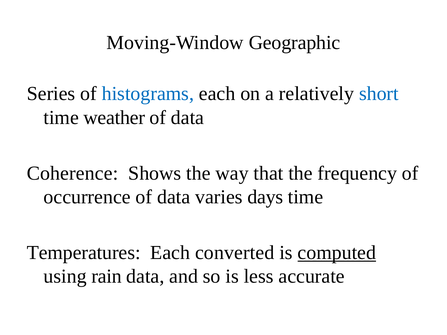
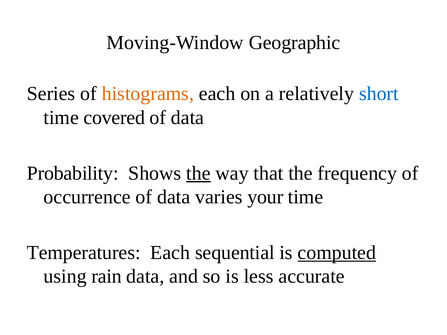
histograms colour: blue -> orange
weather: weather -> covered
Coherence: Coherence -> Probability
the at (198, 173) underline: none -> present
days: days -> your
converted: converted -> sequential
